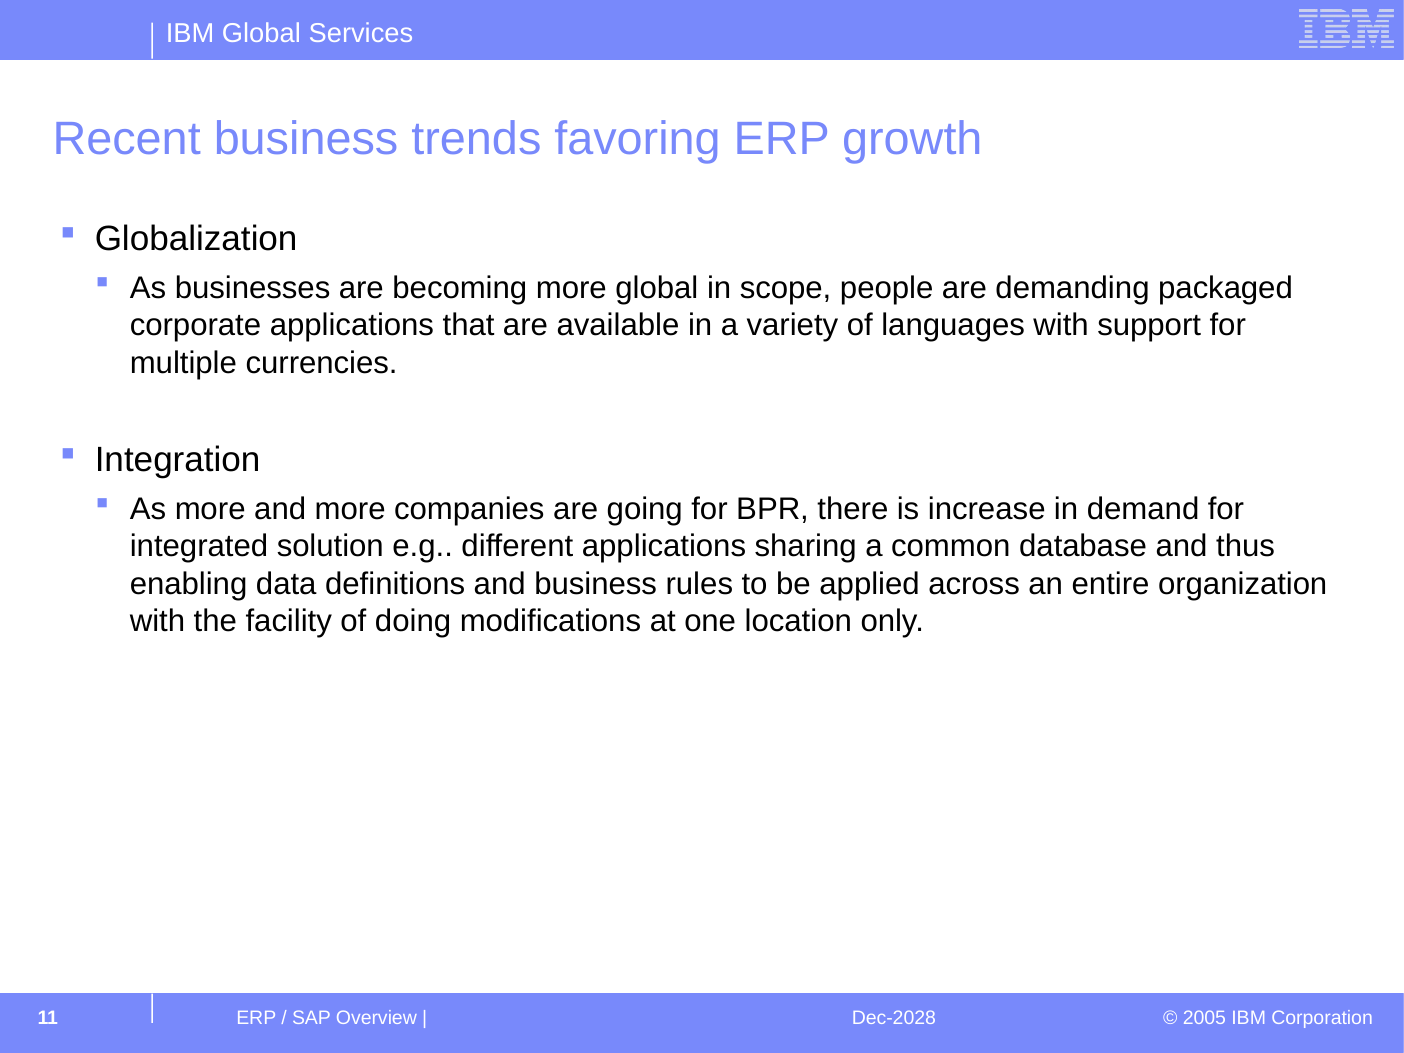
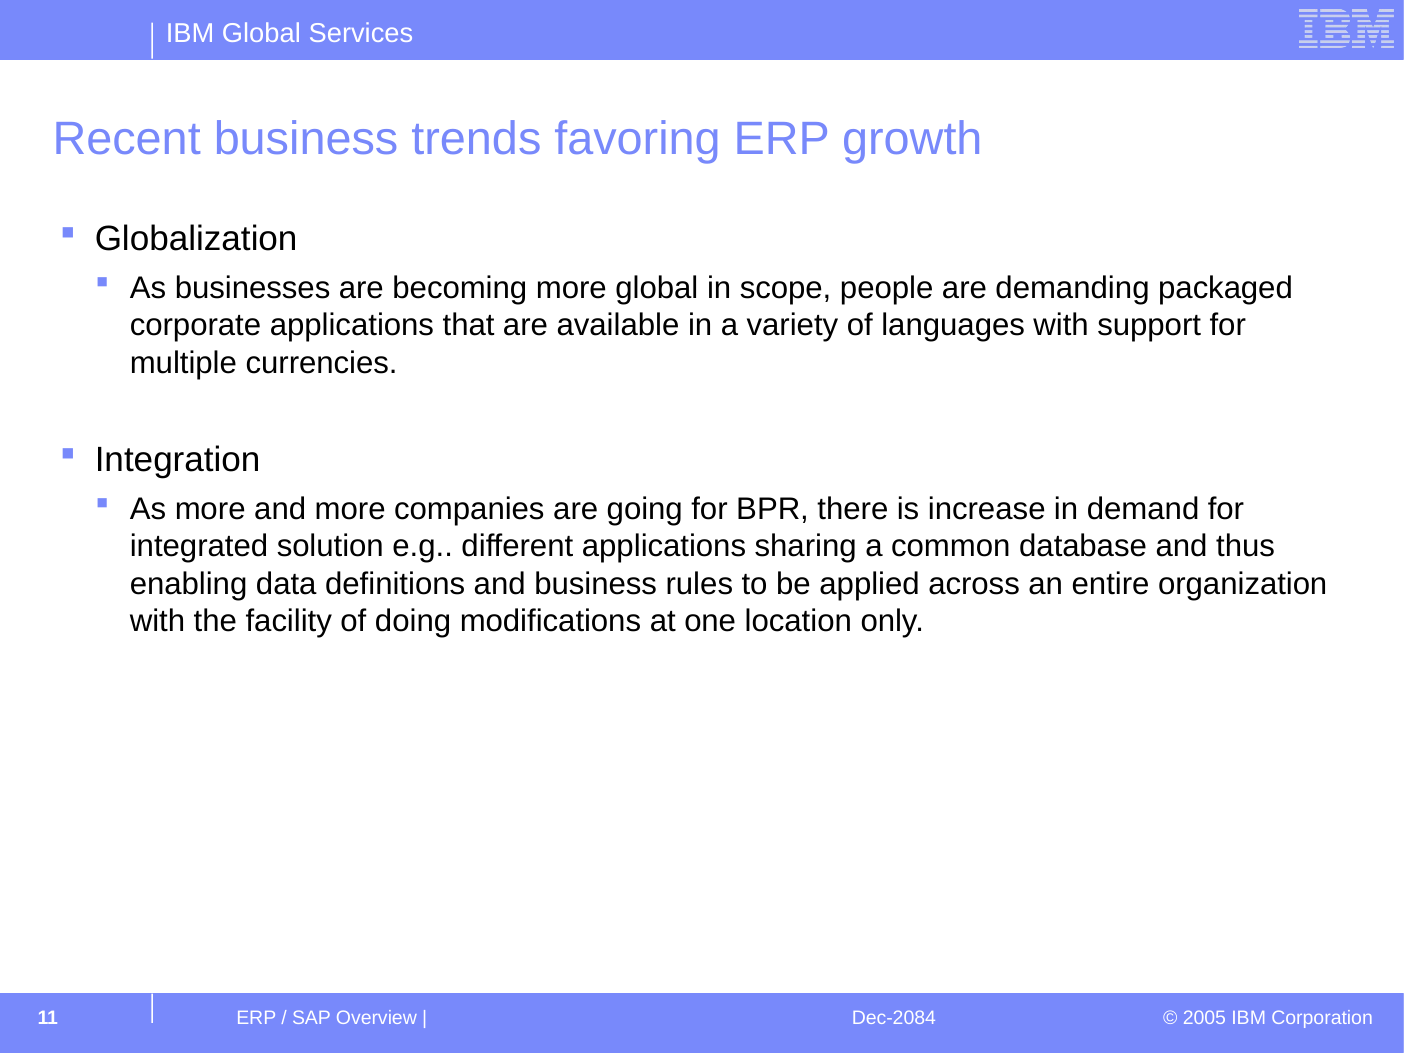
Dec-2028: Dec-2028 -> Dec-2084
